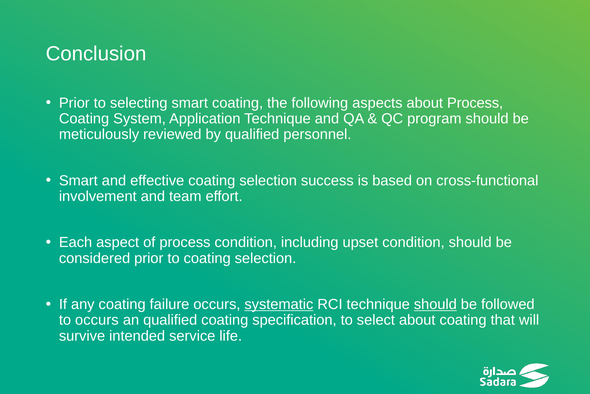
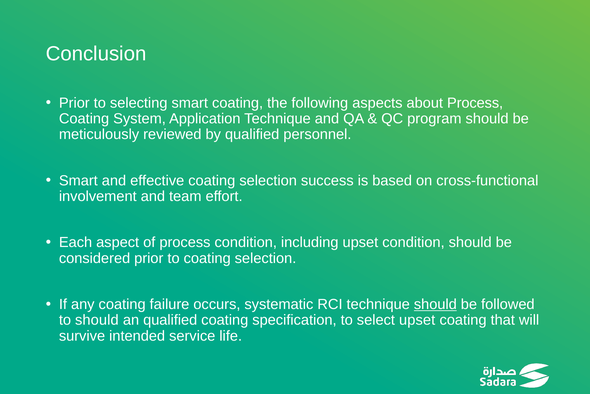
systematic underline: present -> none
to occurs: occurs -> should
select about: about -> upset
